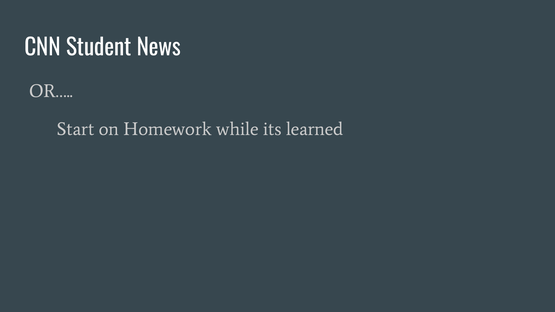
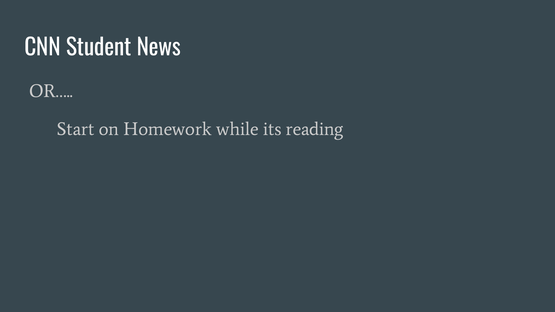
learned: learned -> reading
